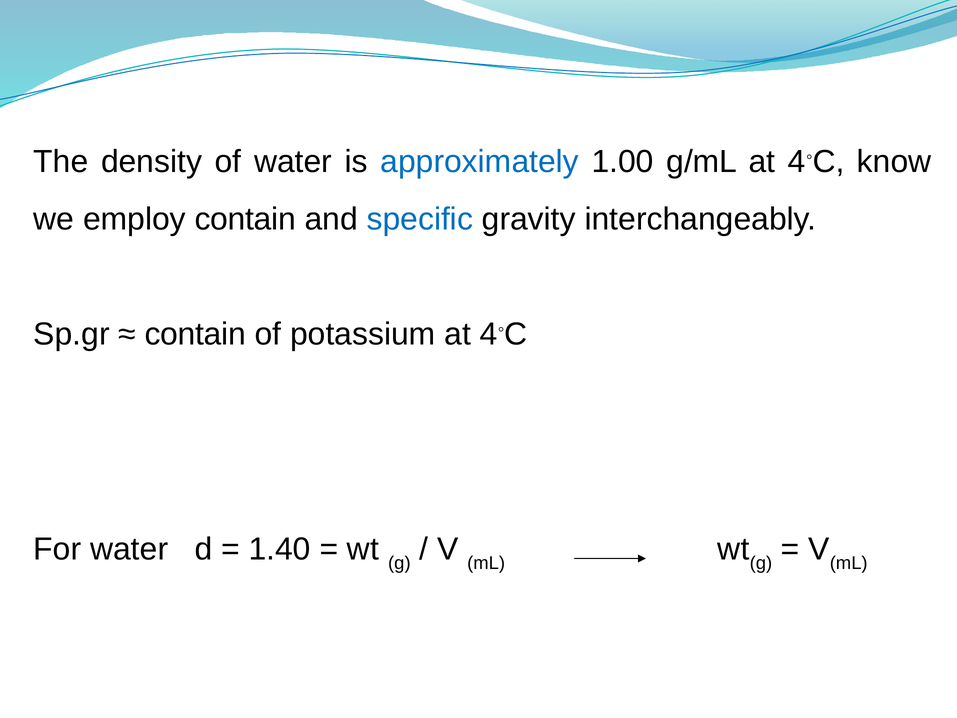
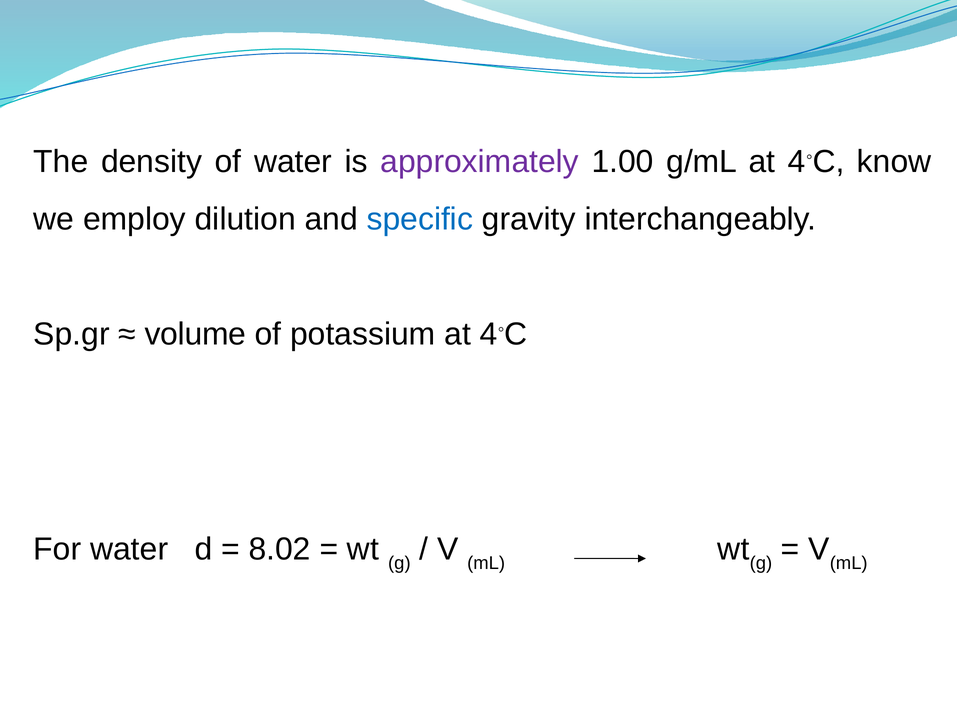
approximately colour: blue -> purple
employ contain: contain -> dilution
contain at (195, 334): contain -> volume
1.40: 1.40 -> 8.02
